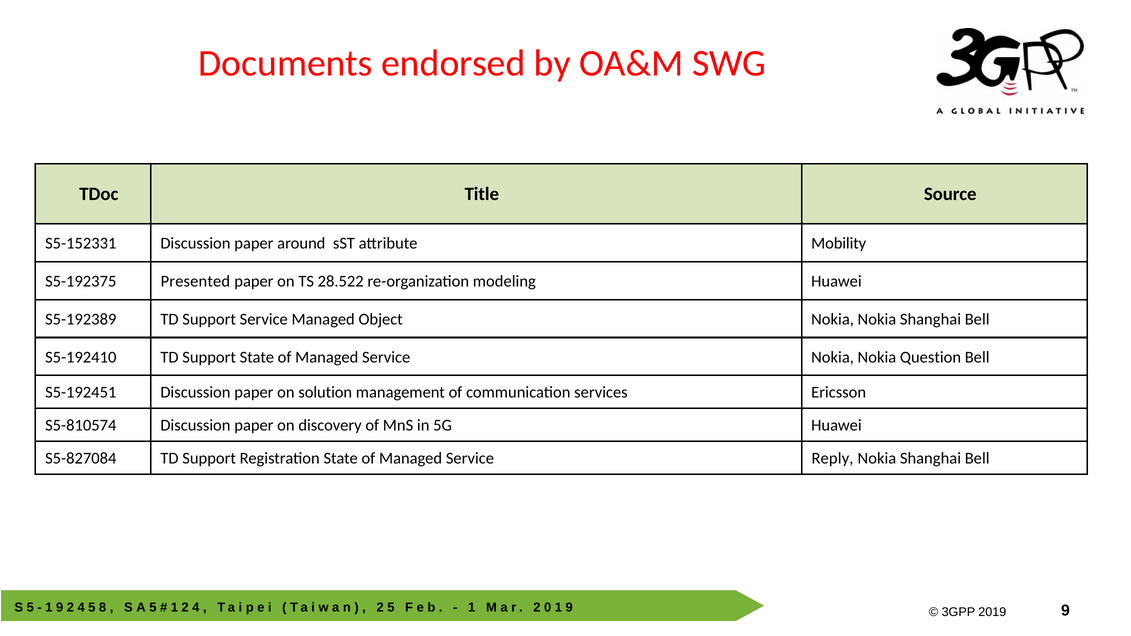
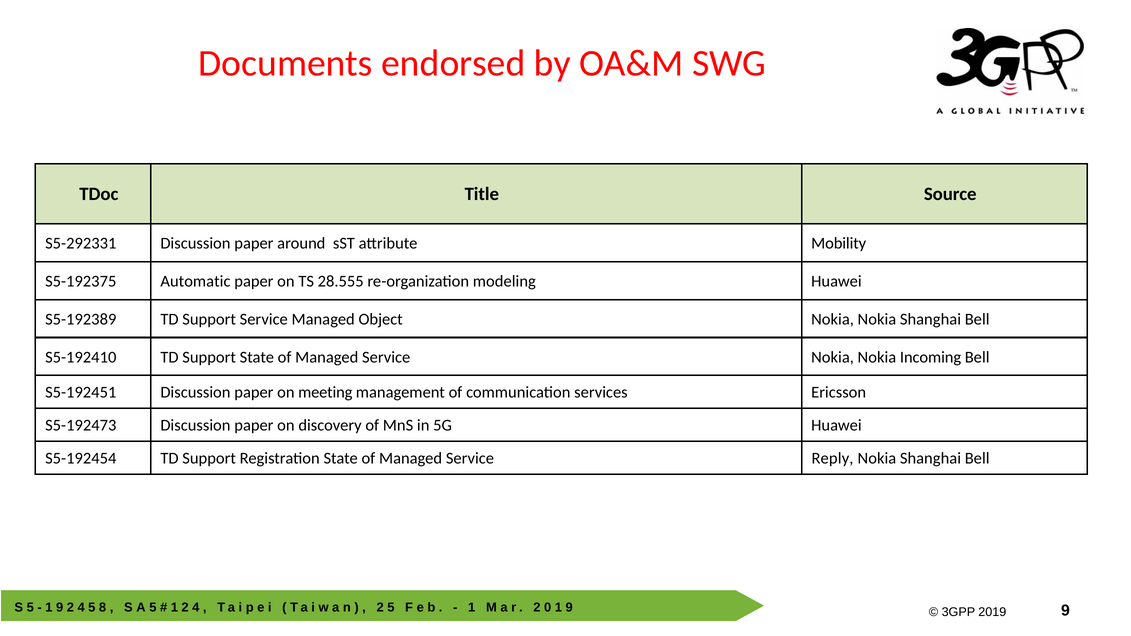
S5-152331: S5-152331 -> S5-292331
Presented: Presented -> Automatic
28.522: 28.522 -> 28.555
Question: Question -> Incoming
solution: solution -> meeting
S5-810574: S5-810574 -> S5-192473
S5-827084: S5-827084 -> S5-192454
